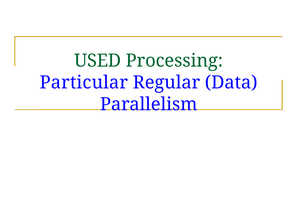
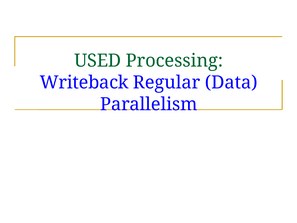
Particular: Particular -> Writeback
